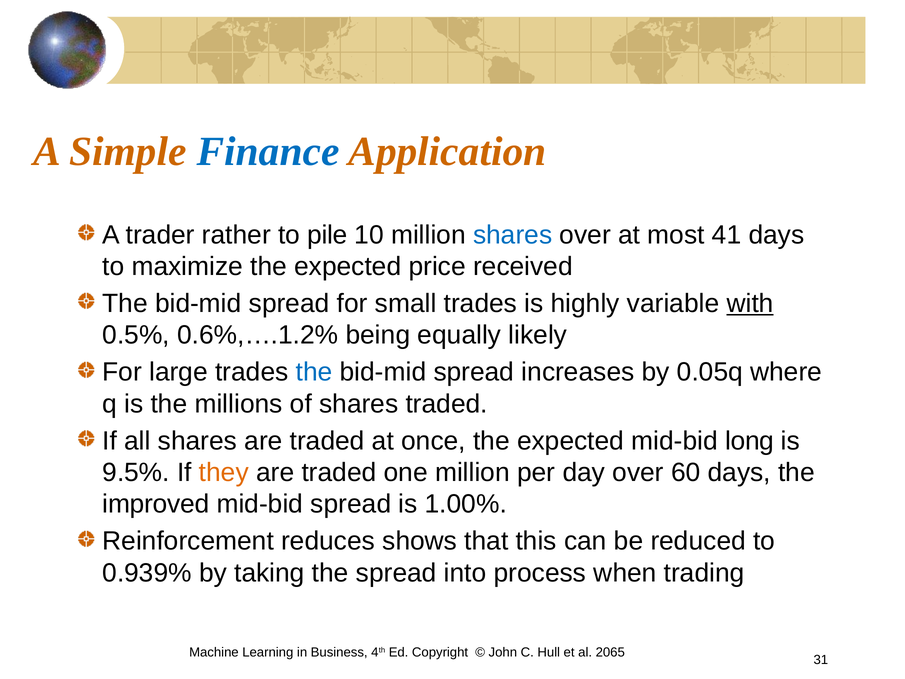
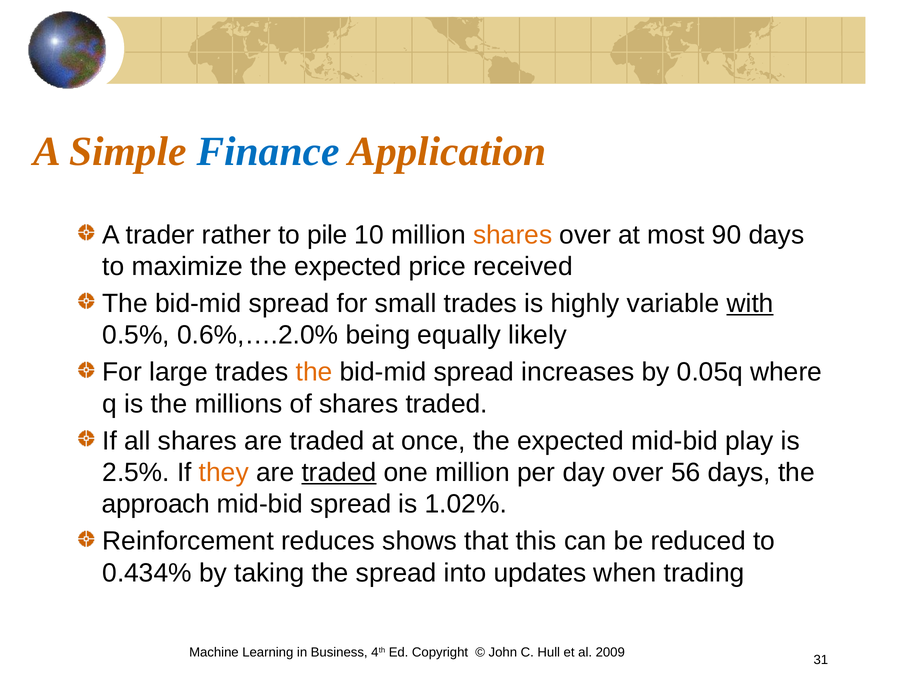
shares at (513, 235) colour: blue -> orange
41: 41 -> 90
0.6%,….1.2%: 0.6%,….1.2% -> 0.6%,….2.0%
the at (314, 372) colour: blue -> orange
long: long -> play
9.5%: 9.5% -> 2.5%
traded at (339, 472) underline: none -> present
60: 60 -> 56
improved: improved -> approach
1.00%: 1.00% -> 1.02%
0.939%: 0.939% -> 0.434%
process: process -> updates
2065: 2065 -> 2009
